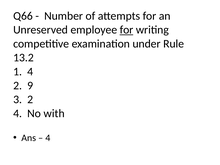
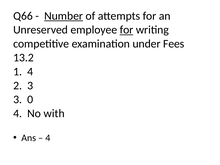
Number underline: none -> present
Rule: Rule -> Fees
2 9: 9 -> 3
3 2: 2 -> 0
